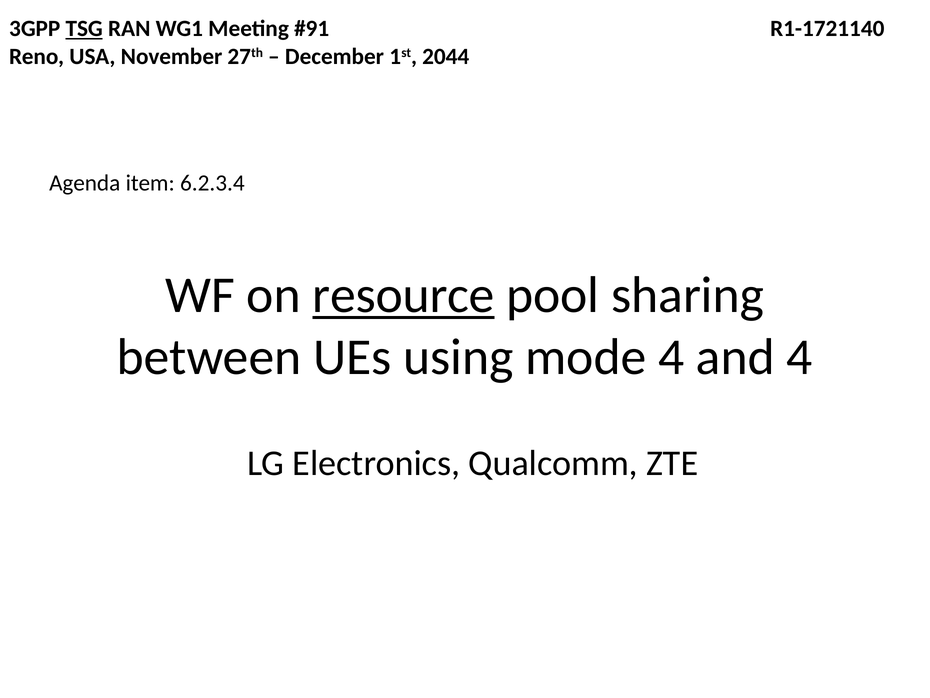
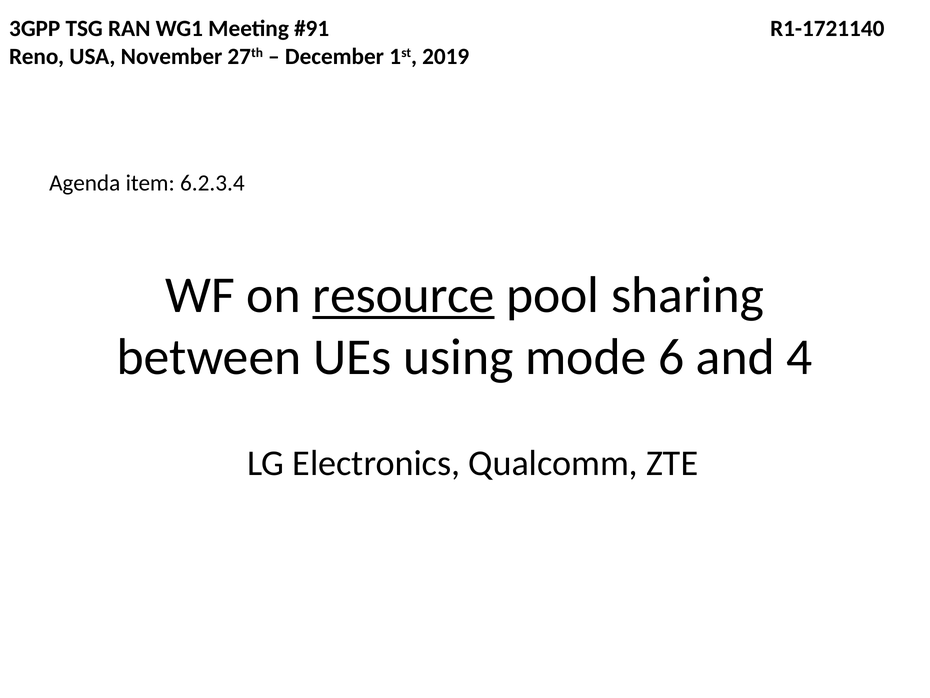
TSG underline: present -> none
2044: 2044 -> 2019
mode 4: 4 -> 6
